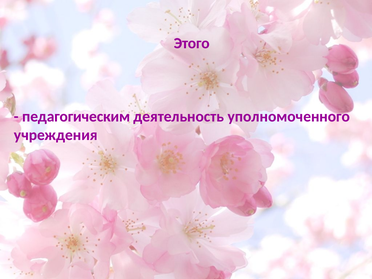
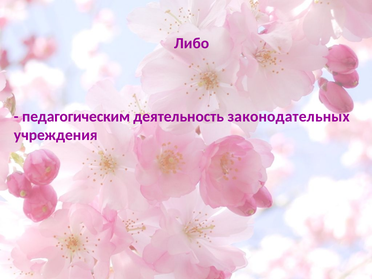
Этого: Этого -> Либо
уполномоченного: уполномоченного -> законодательных
